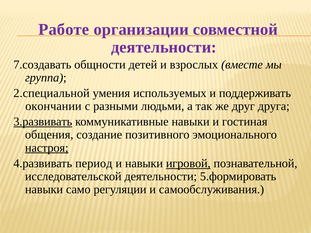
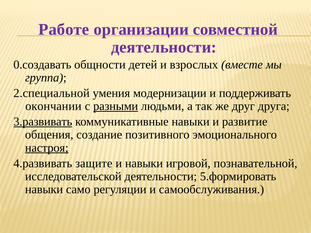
7.создавать: 7.создавать -> 0.создавать
используемых: используемых -> модернизации
разными underline: none -> present
гостиная: гостиная -> развитие
период: период -> защите
игровой underline: present -> none
